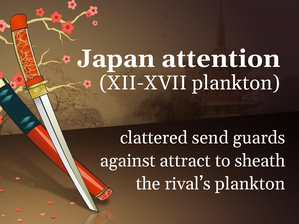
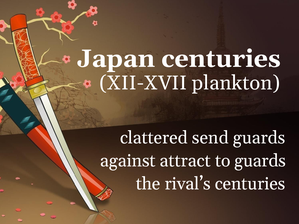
Japan attention: attention -> centuries
to sheath: sheath -> guards
rival’s plankton: plankton -> centuries
